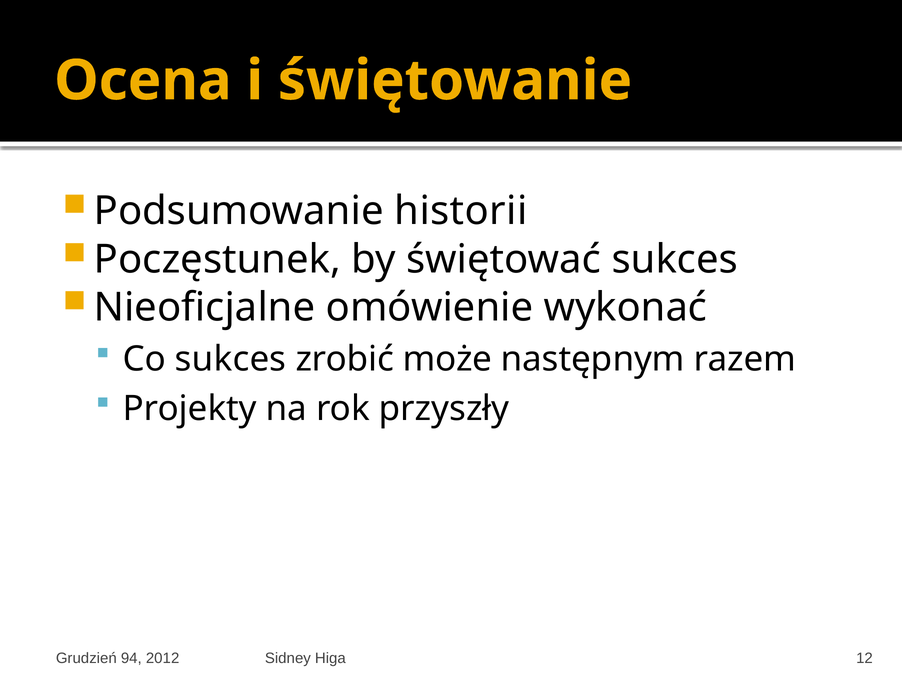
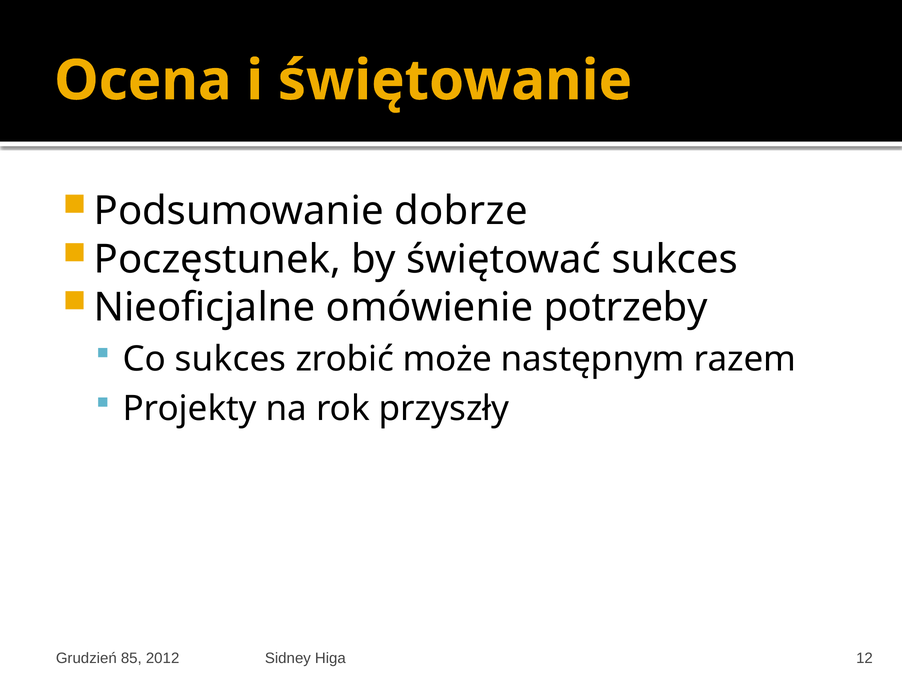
historii: historii -> dobrze
wykonać: wykonać -> potrzeby
94: 94 -> 85
